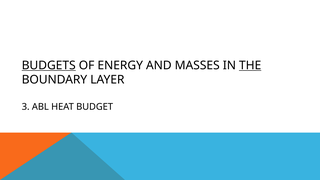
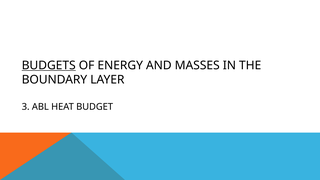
THE underline: present -> none
